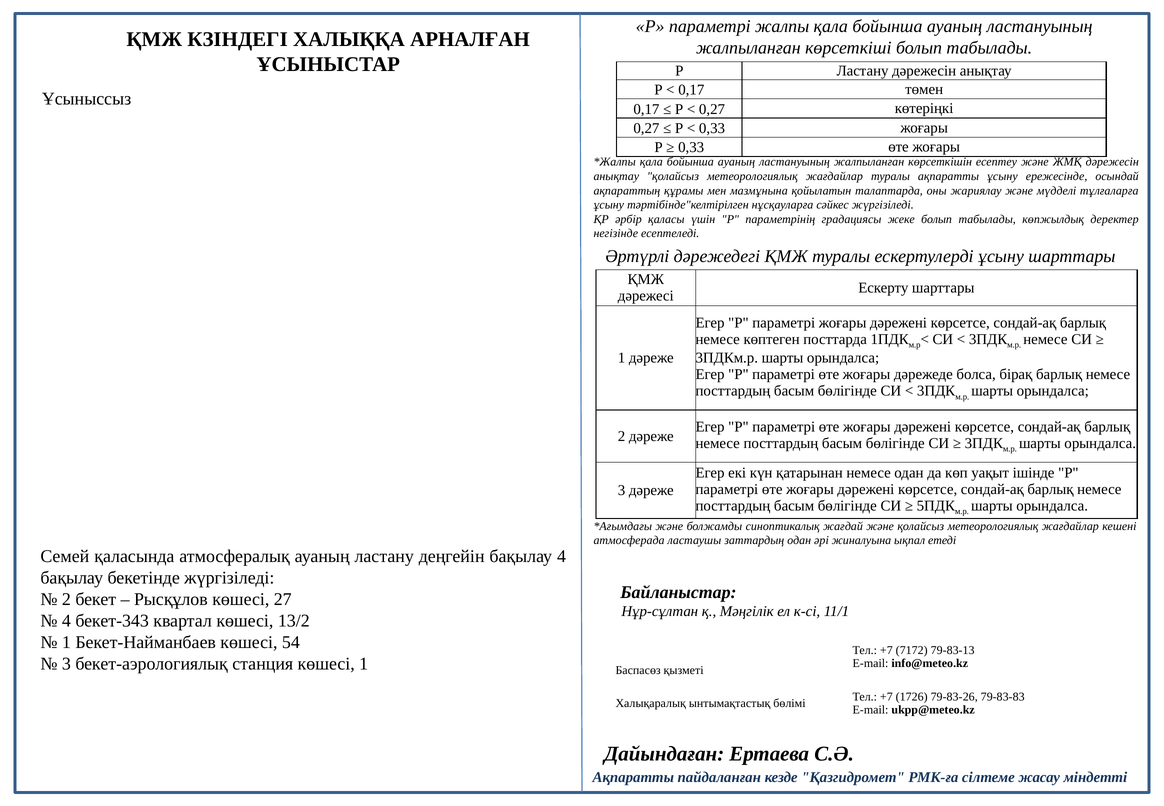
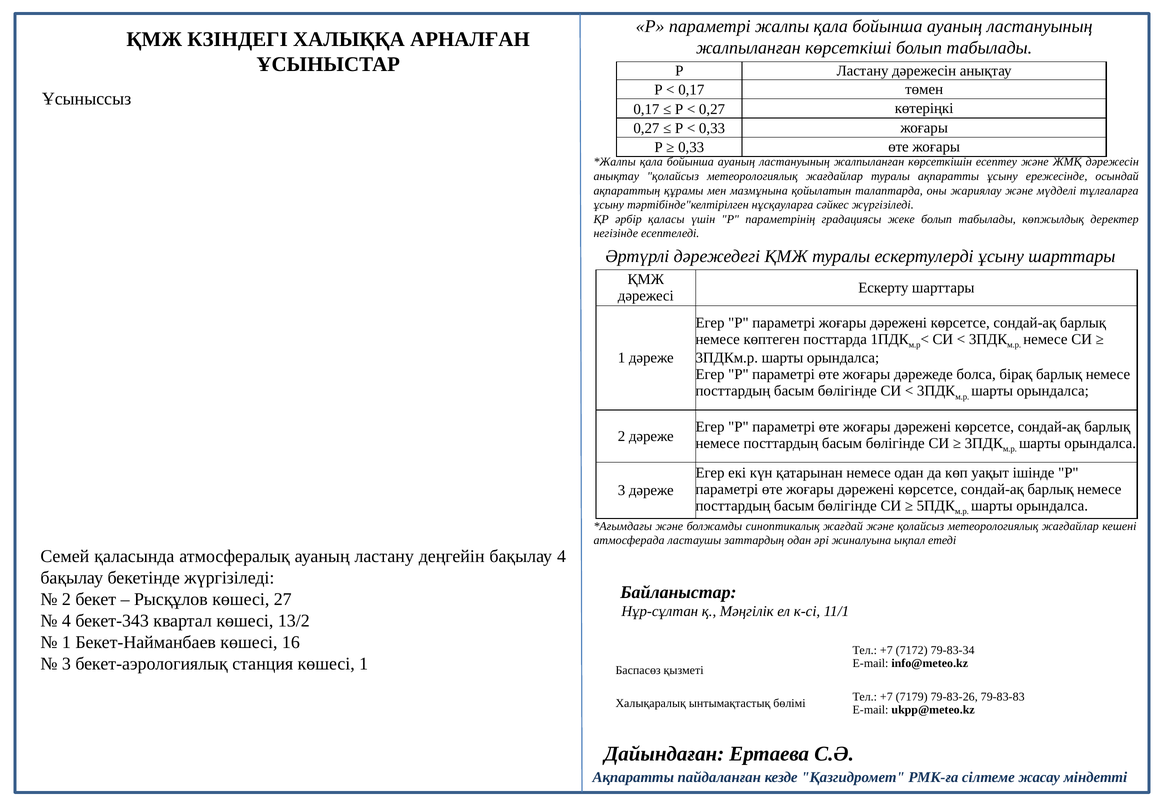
54: 54 -> 16
79-83-13: 79-83-13 -> 79-83-34
1726: 1726 -> 7179
